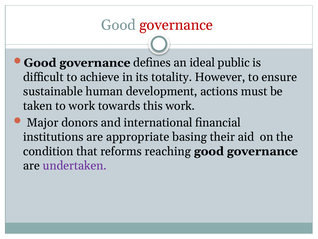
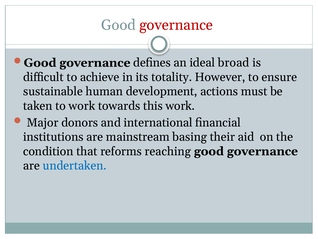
public: public -> broad
appropriate: appropriate -> mainstream
undertaken colour: purple -> blue
